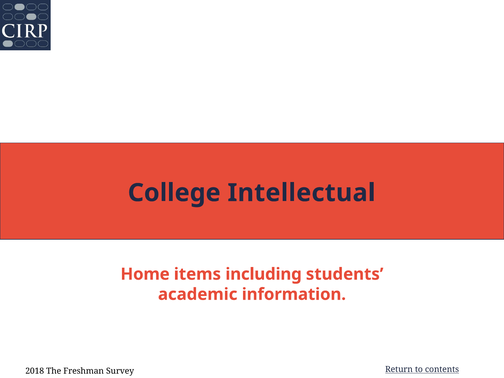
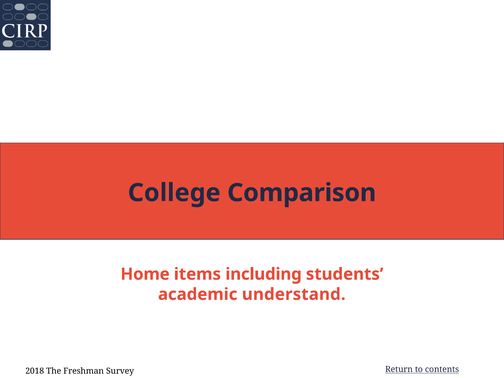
Intellectual: Intellectual -> Comparison
information: information -> understand
